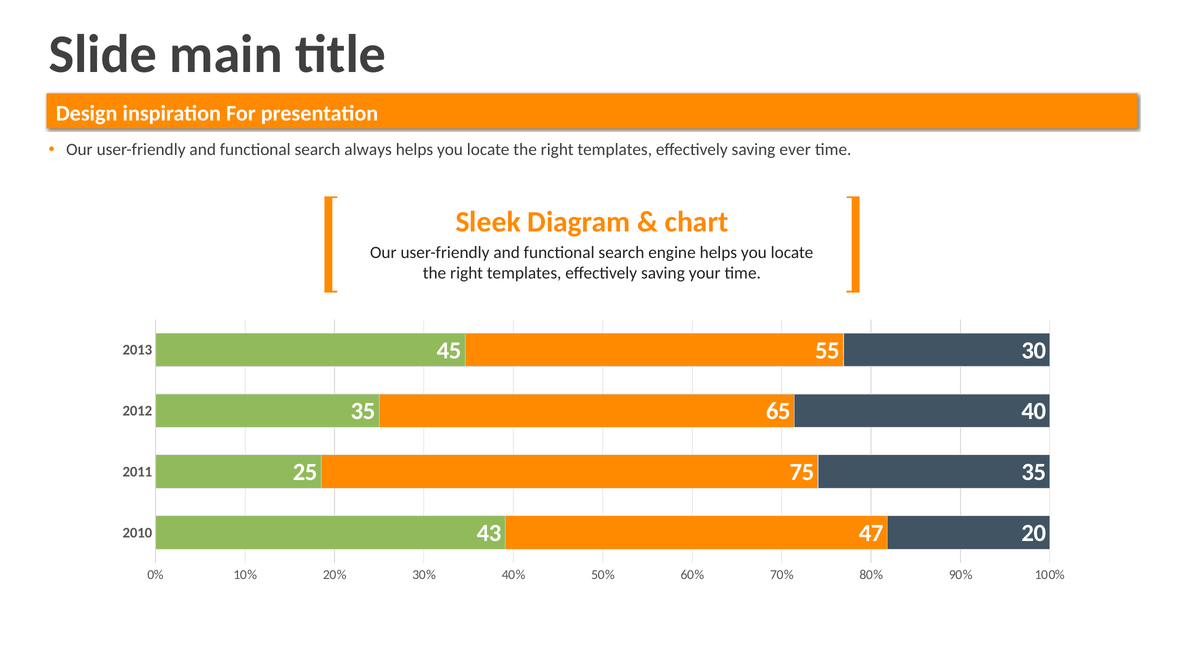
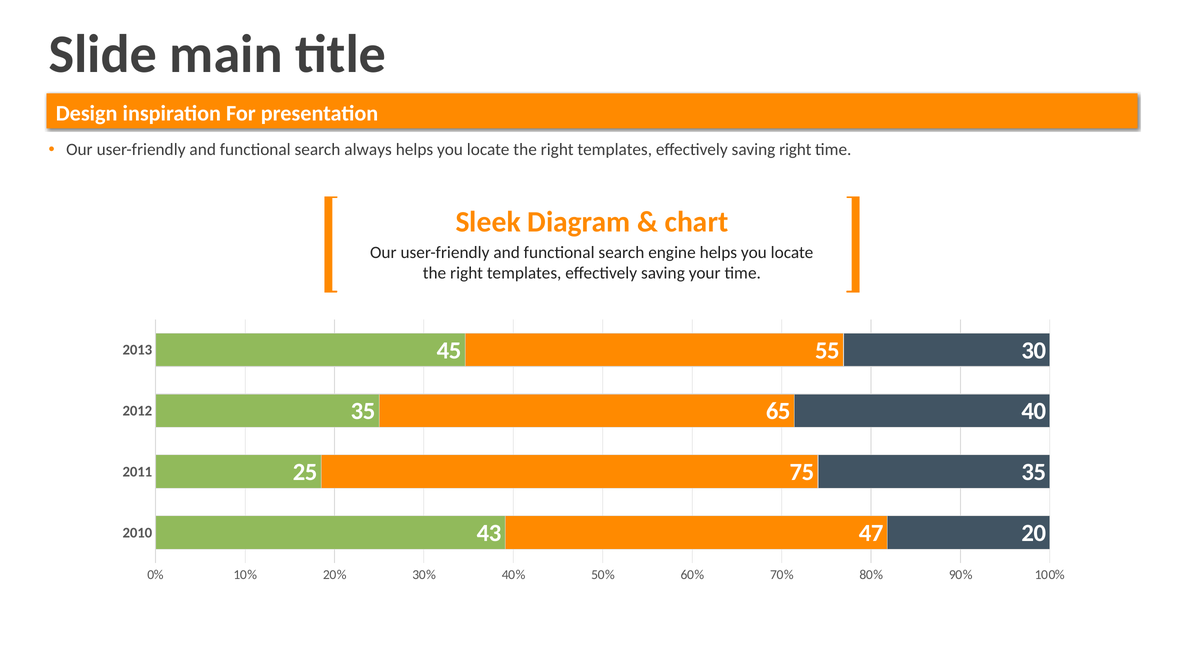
saving ever: ever -> right
